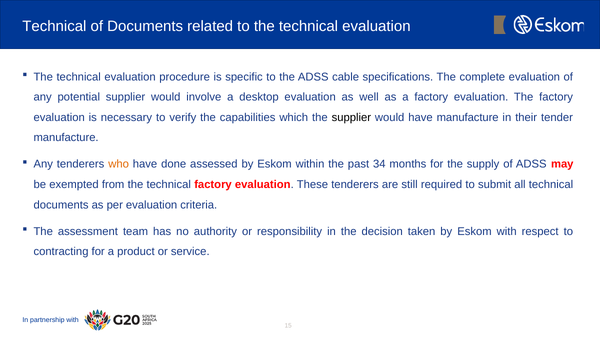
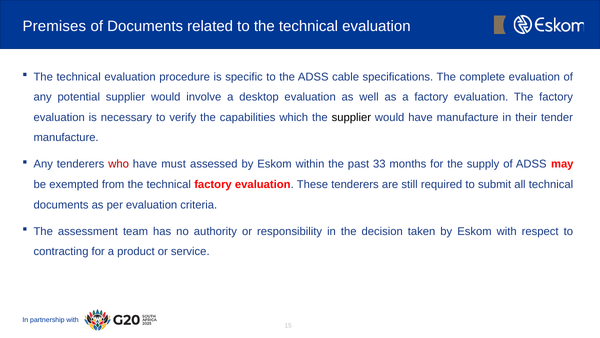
Technical at (54, 26): Technical -> Premises
who colour: orange -> red
done: done -> must
34: 34 -> 33
